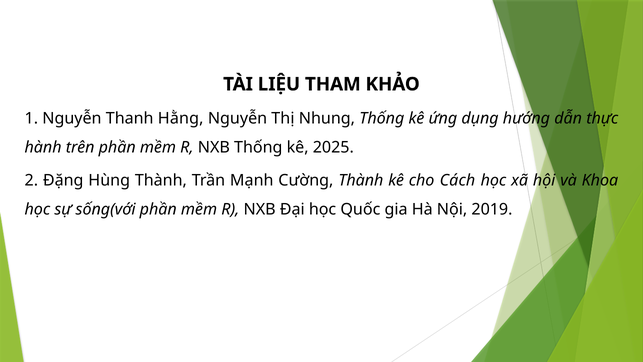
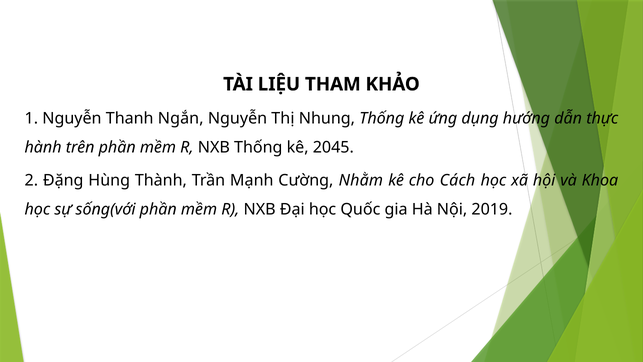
Hằng: Hằng -> Ngắn
2025: 2025 -> 2045
Cường Thành: Thành -> Nhằm
